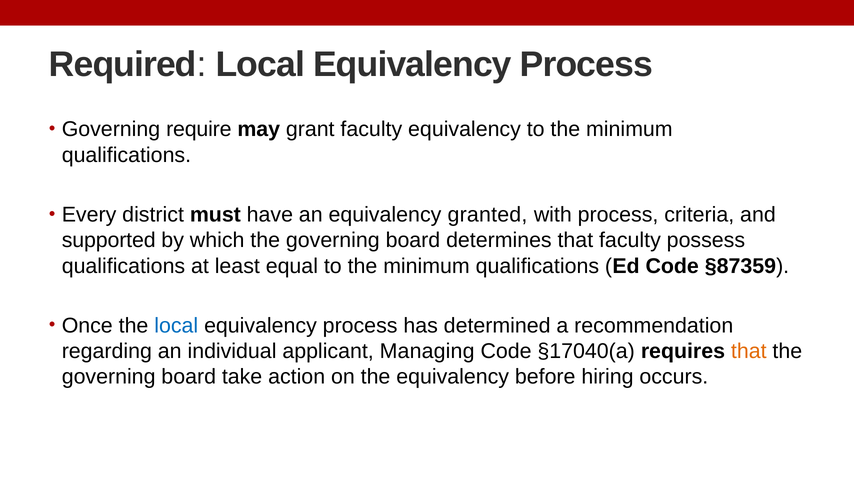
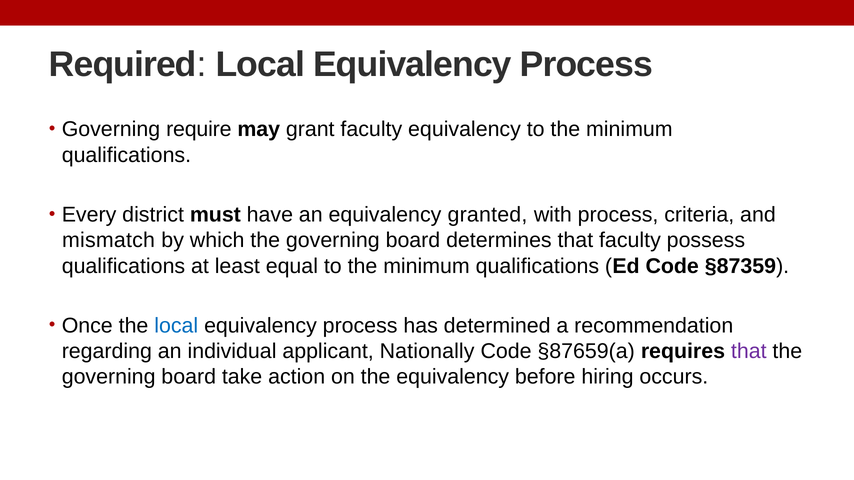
supported: supported -> mismatch
Managing: Managing -> Nationally
§17040(a: §17040(a -> §87659(a
that at (749, 352) colour: orange -> purple
